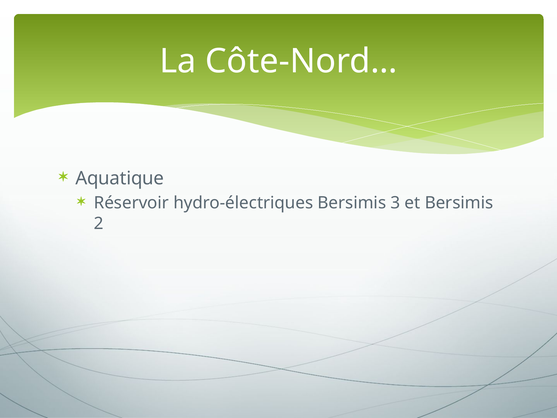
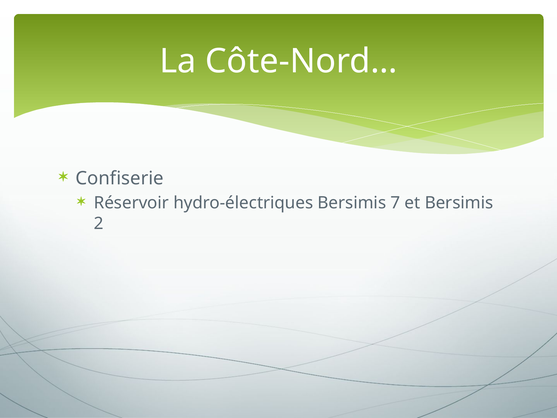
Aquatique: Aquatique -> Confiserie
3: 3 -> 7
